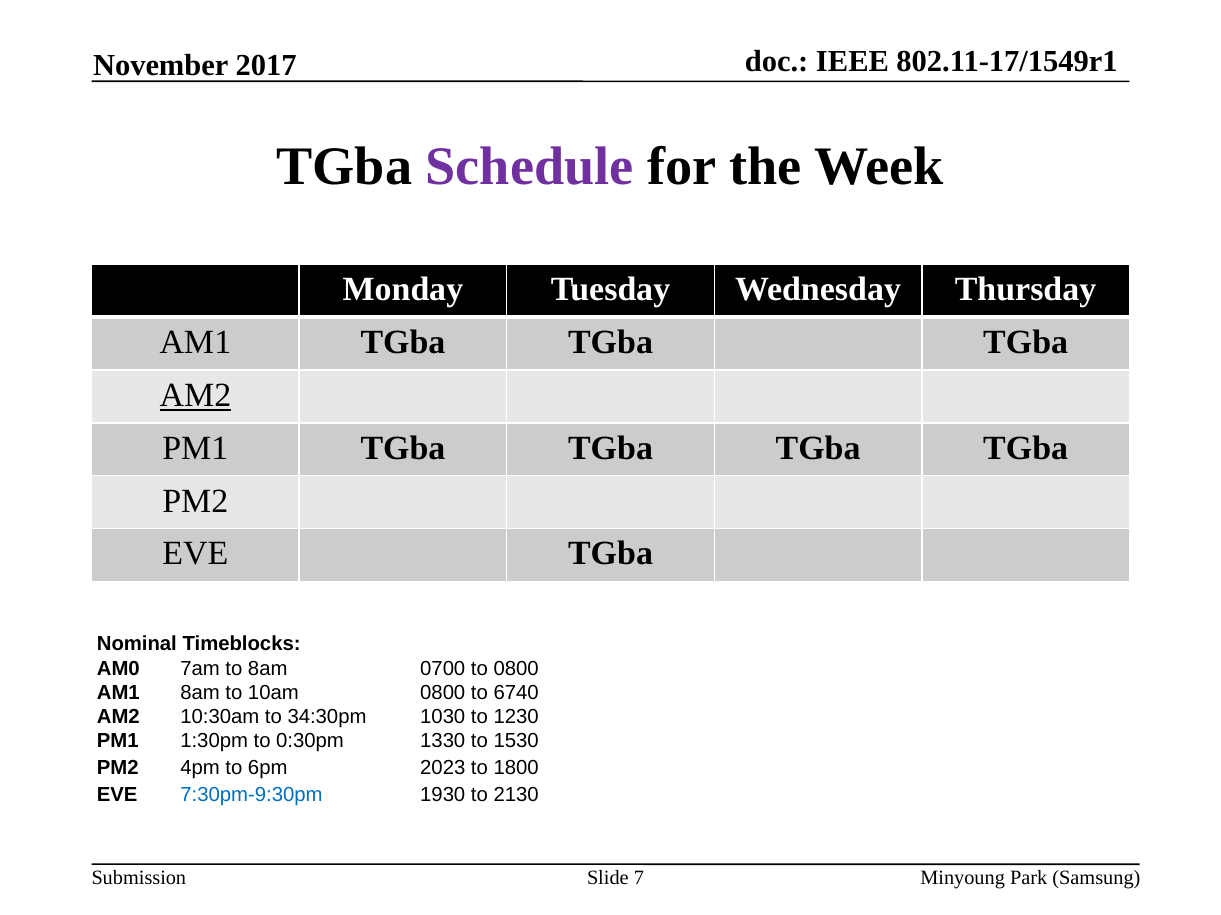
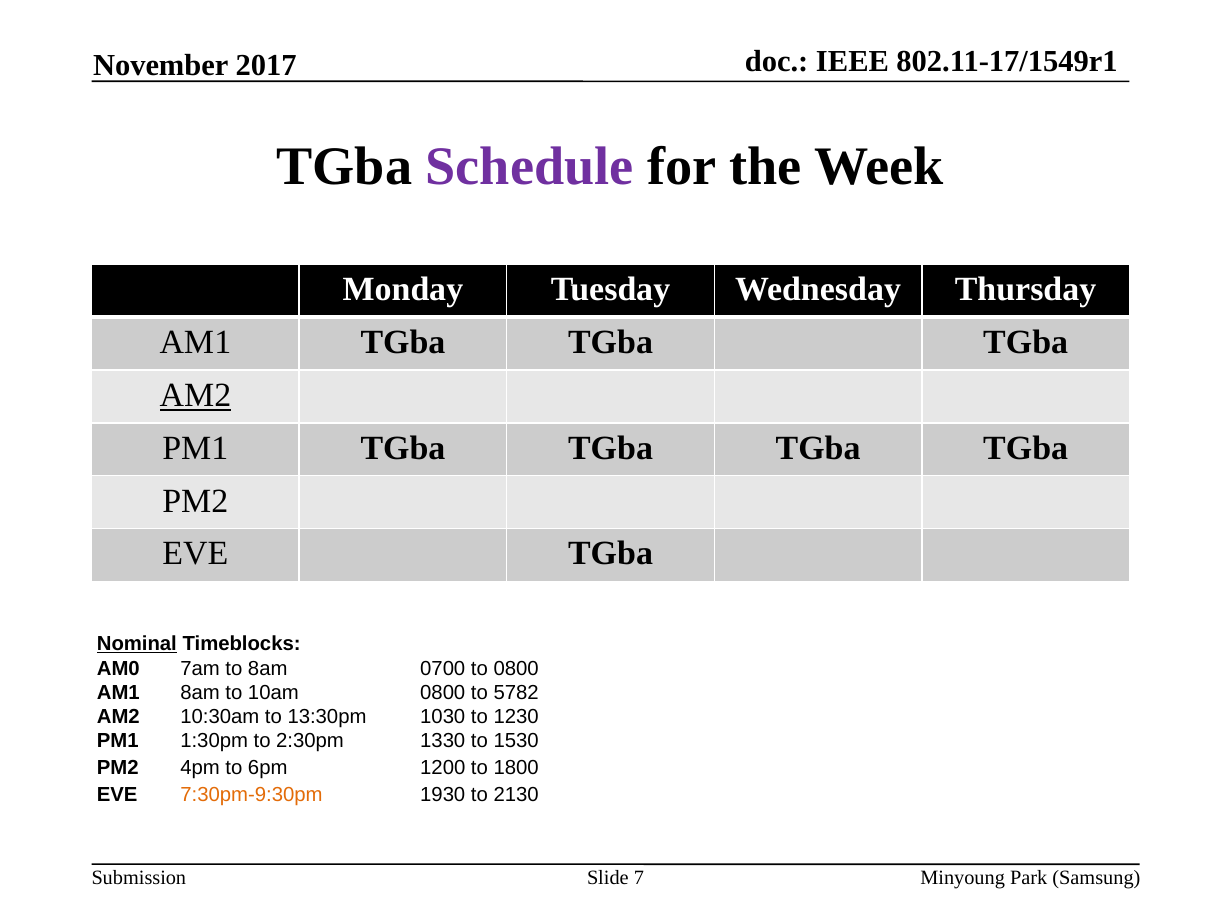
Nominal underline: none -> present
6740: 6740 -> 5782
34:30pm: 34:30pm -> 13:30pm
0:30pm: 0:30pm -> 2:30pm
2023: 2023 -> 1200
7:30pm-9:30pm colour: blue -> orange
